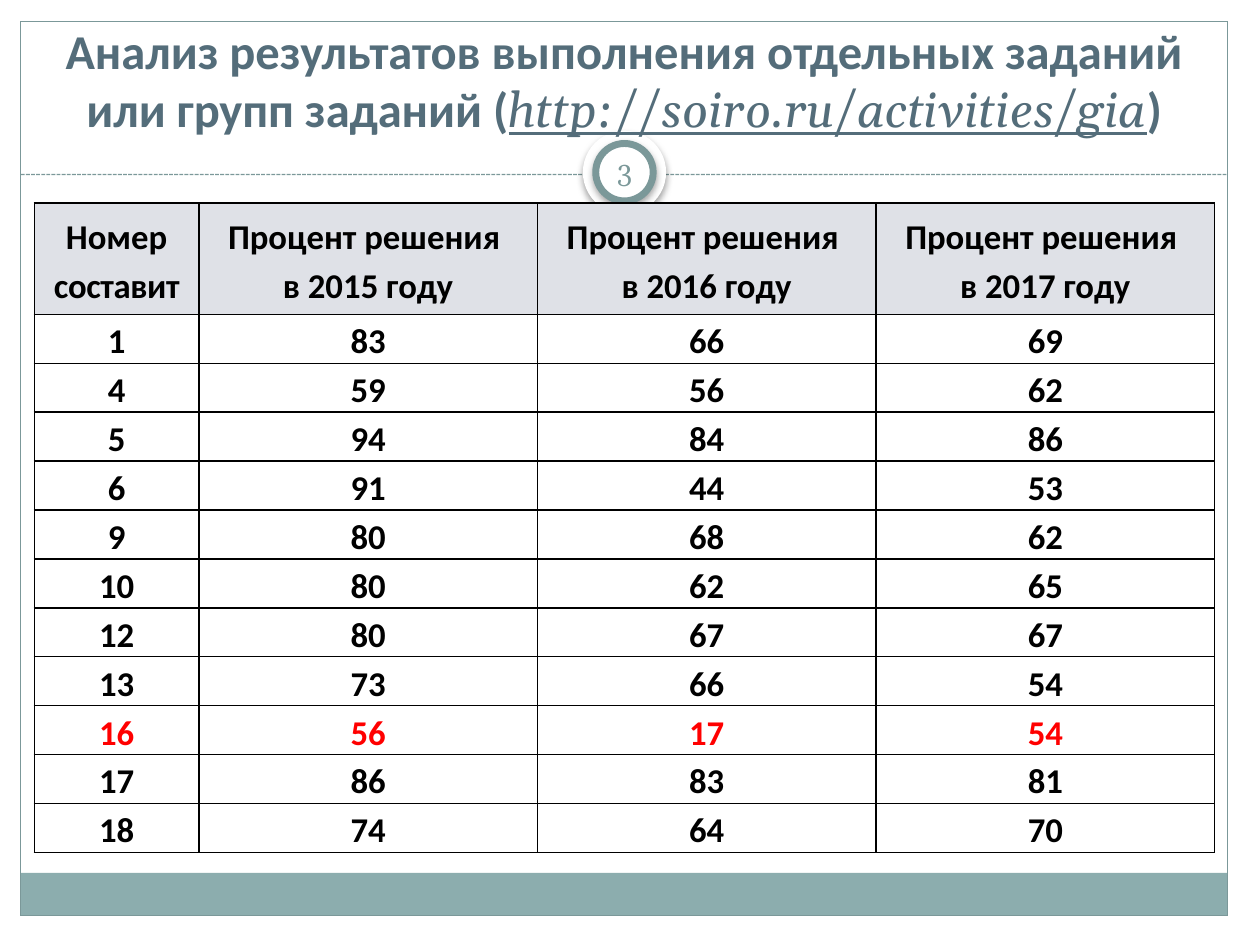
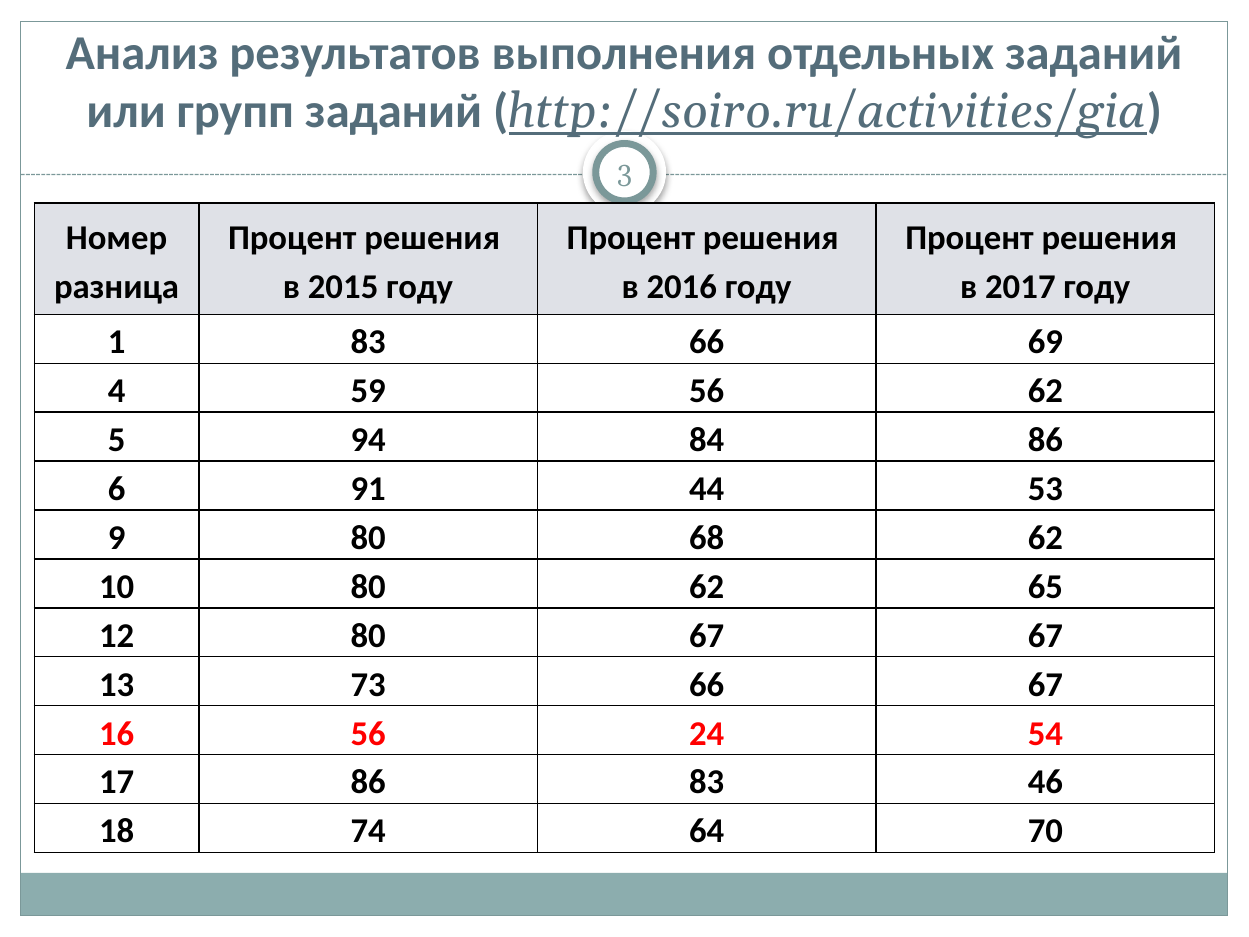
составит: составит -> разница
66 54: 54 -> 67
56 17: 17 -> 24
81: 81 -> 46
